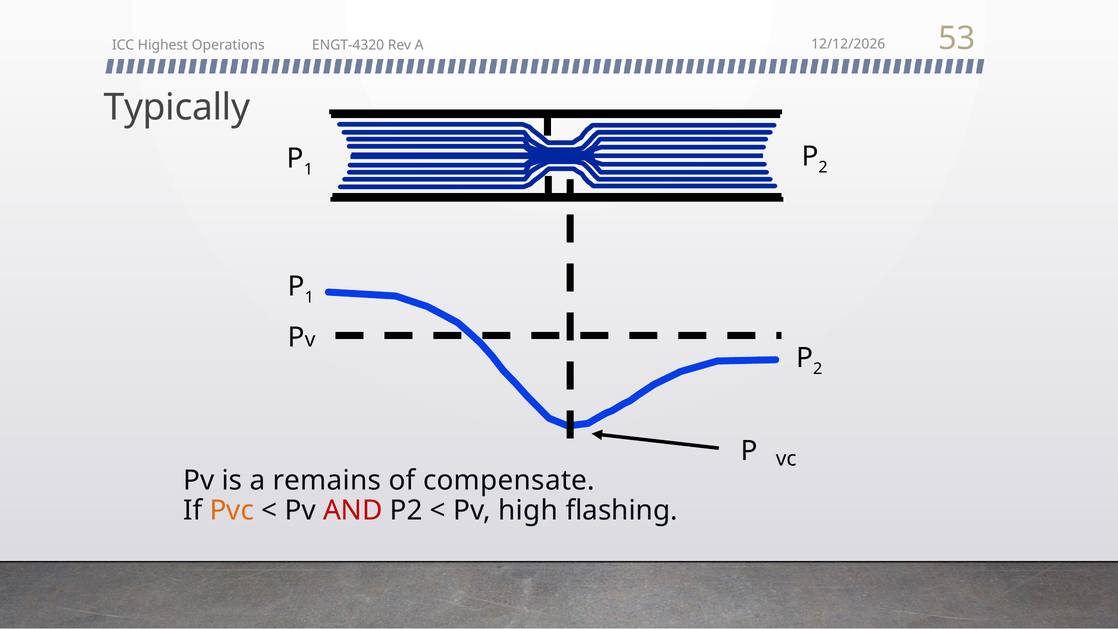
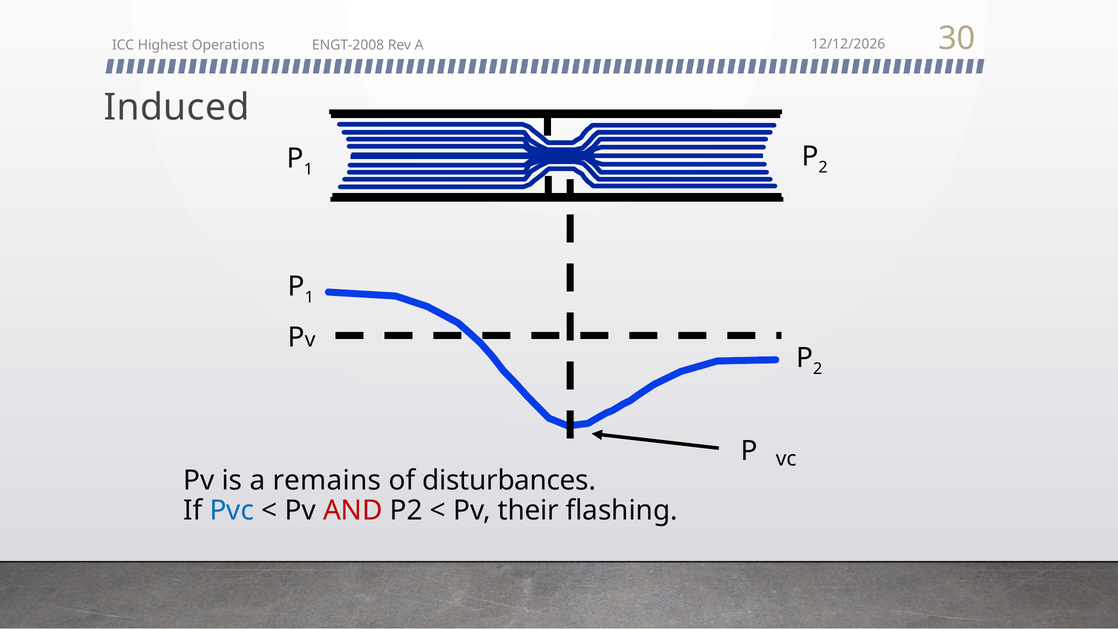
ENGT-4320: ENGT-4320 -> ENGT-2008
53: 53 -> 30
Typically: Typically -> Induced
compensate: compensate -> disturbances
Pvc colour: orange -> blue
high: high -> their
